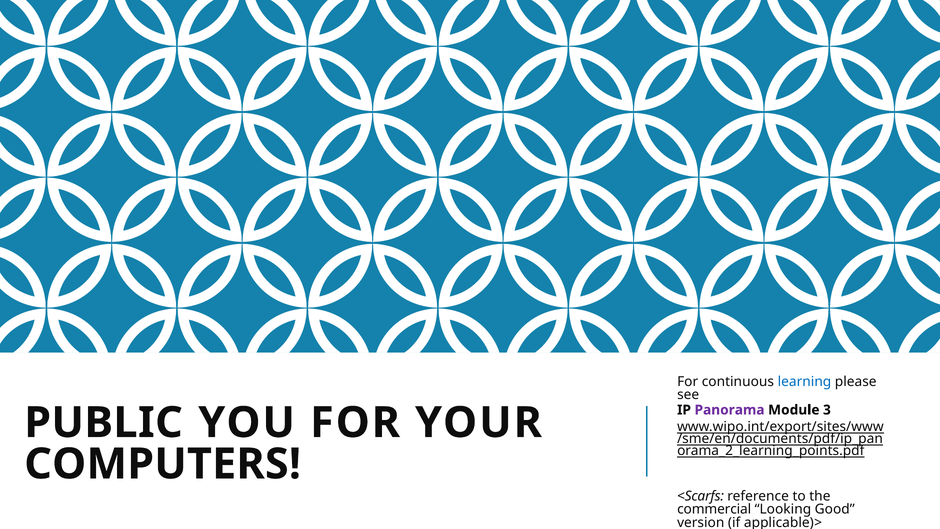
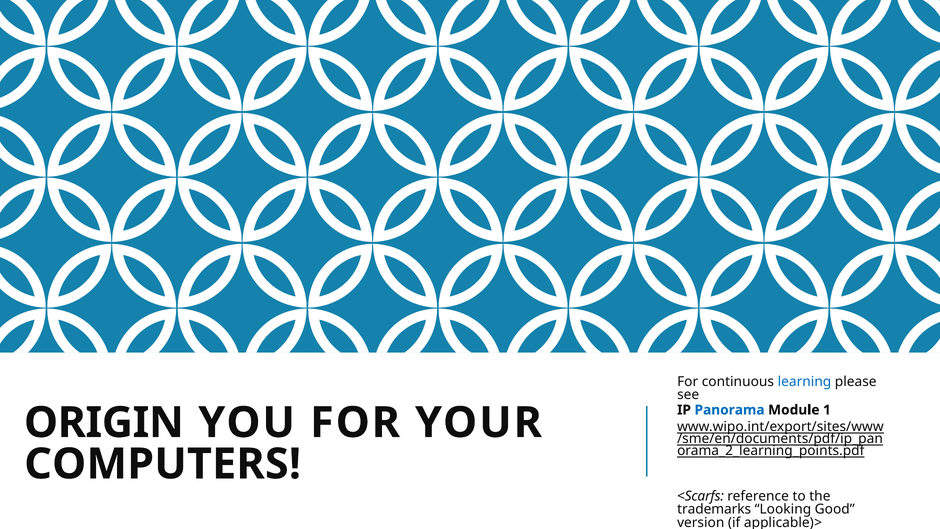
Panorama colour: purple -> blue
3: 3 -> 1
PUBLIC: PUBLIC -> ORIGIN
commercial: commercial -> trademarks
